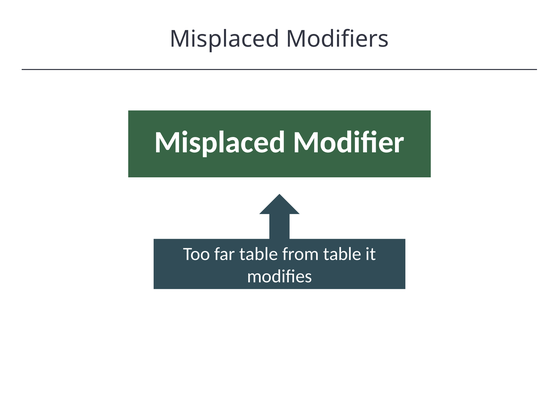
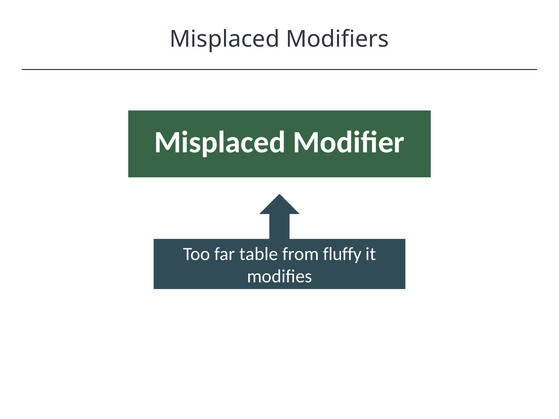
from table: table -> fluffy
